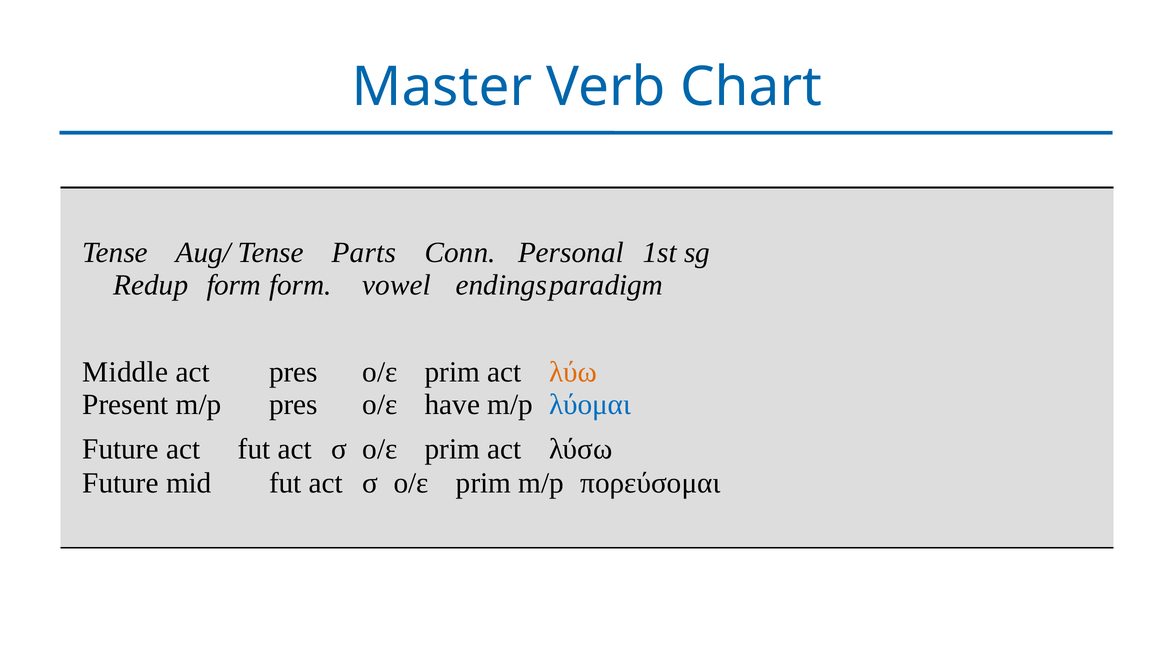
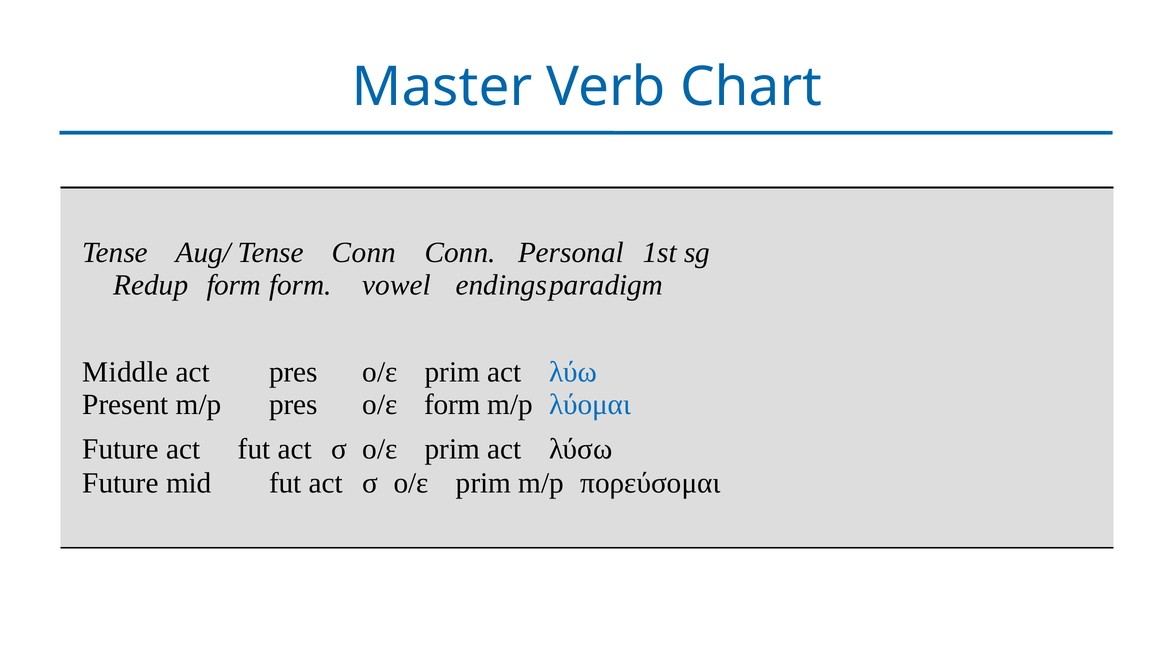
Parts at (364, 253): Parts -> Conn
λύω colour: orange -> blue
ο/ε have: have -> form
